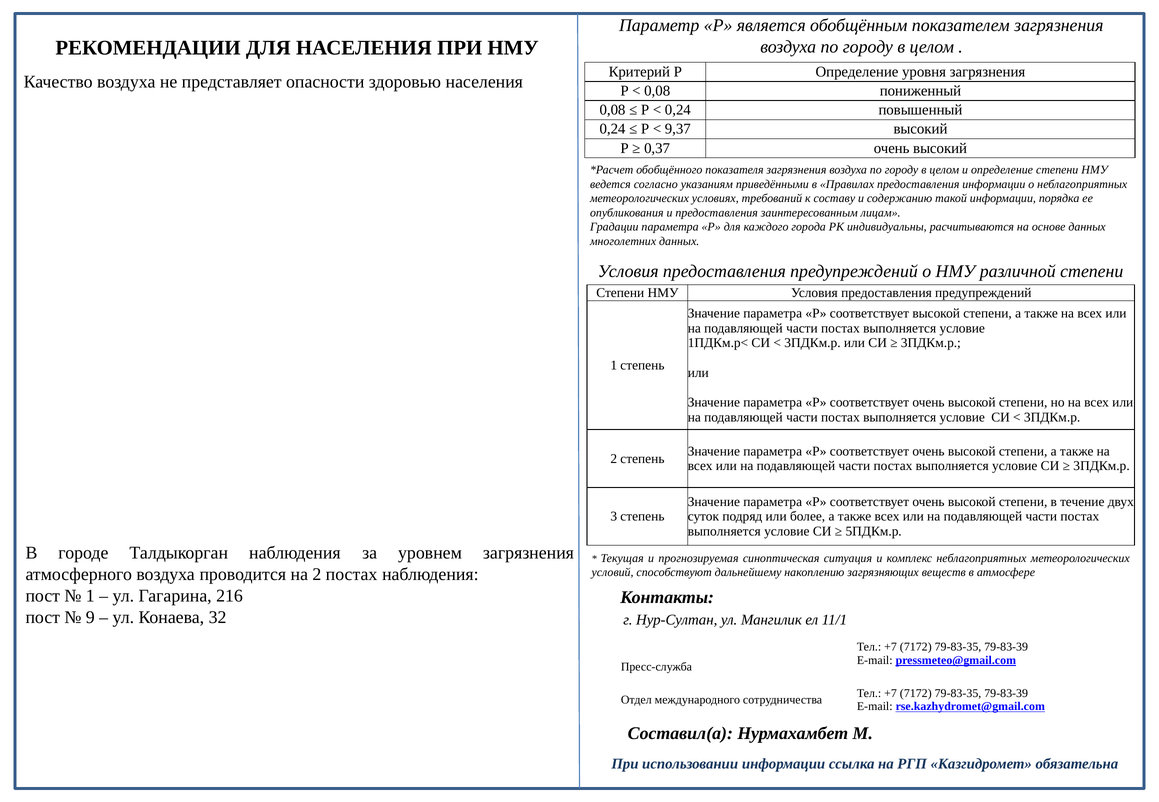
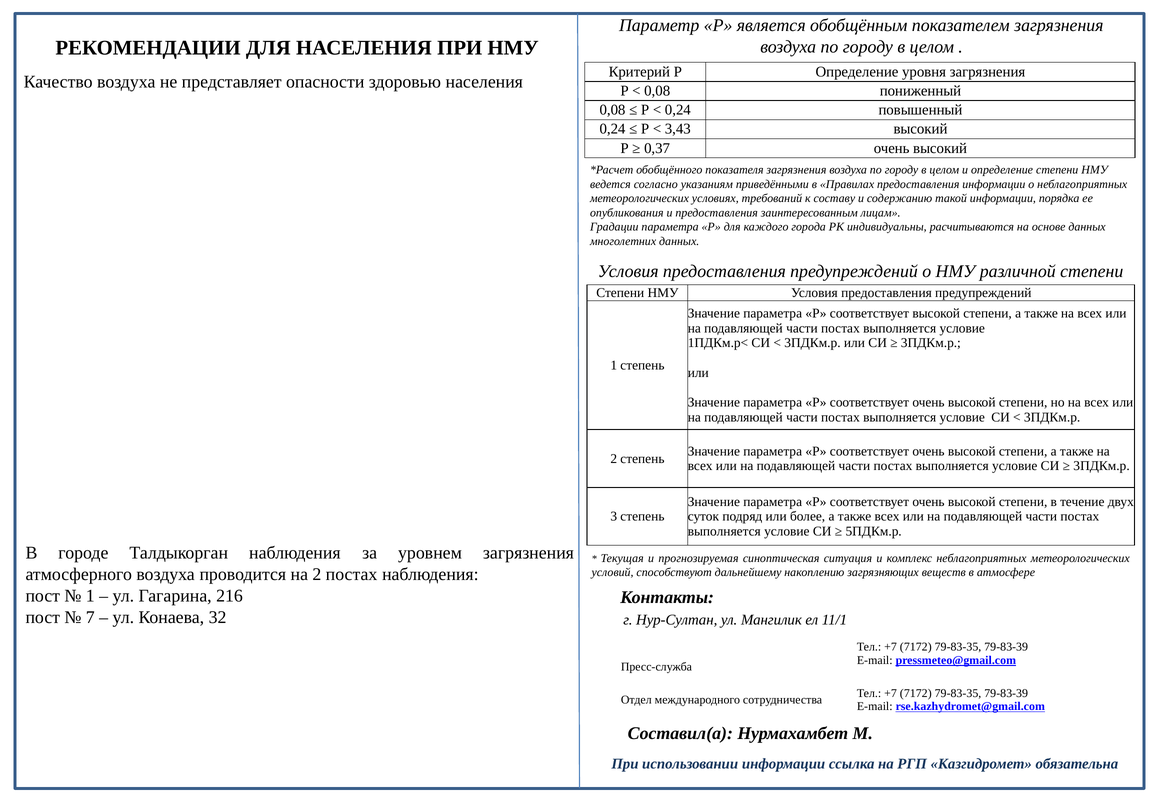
9,37: 9,37 -> 3,43
9: 9 -> 7
